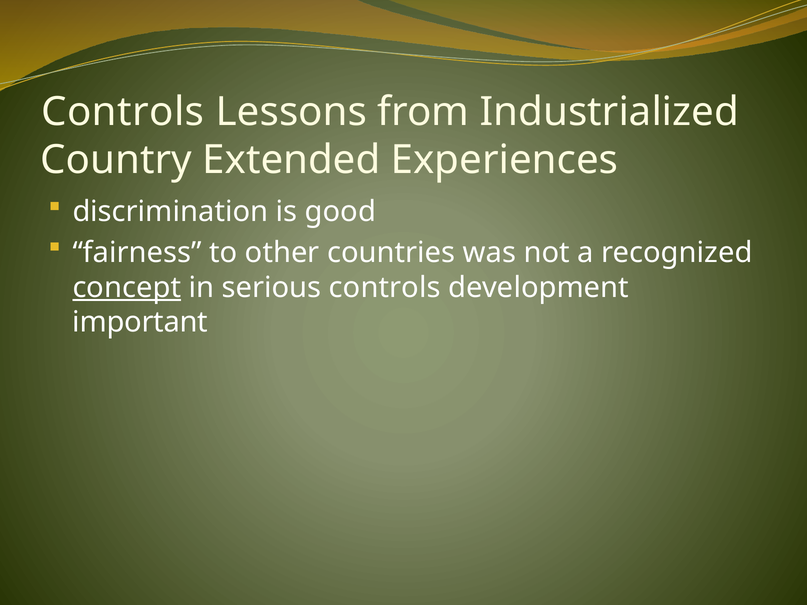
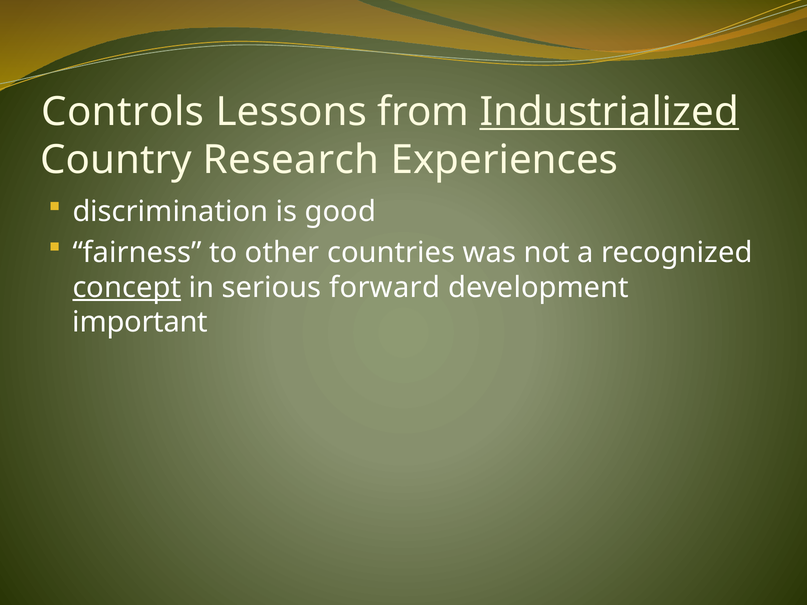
Industrialized underline: none -> present
Extended: Extended -> Research
serious controls: controls -> forward
